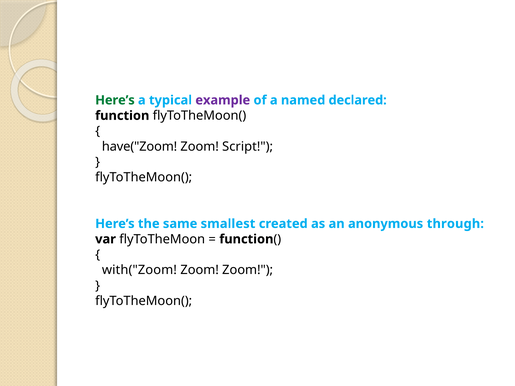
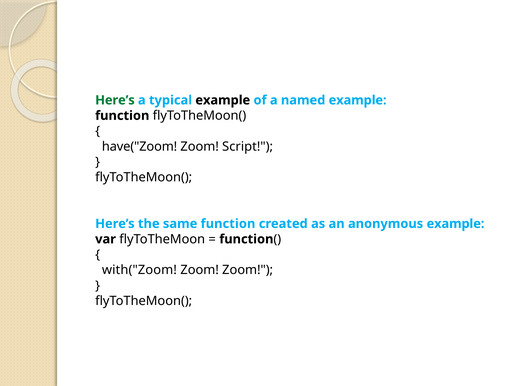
example at (223, 100) colour: purple -> black
named declared: declared -> example
same smallest: smallest -> function
anonymous through: through -> example
